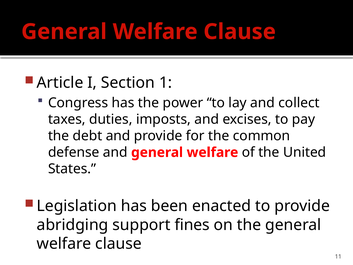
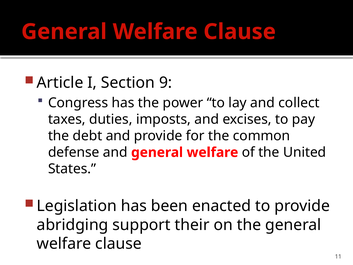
1: 1 -> 9
fines: fines -> their
